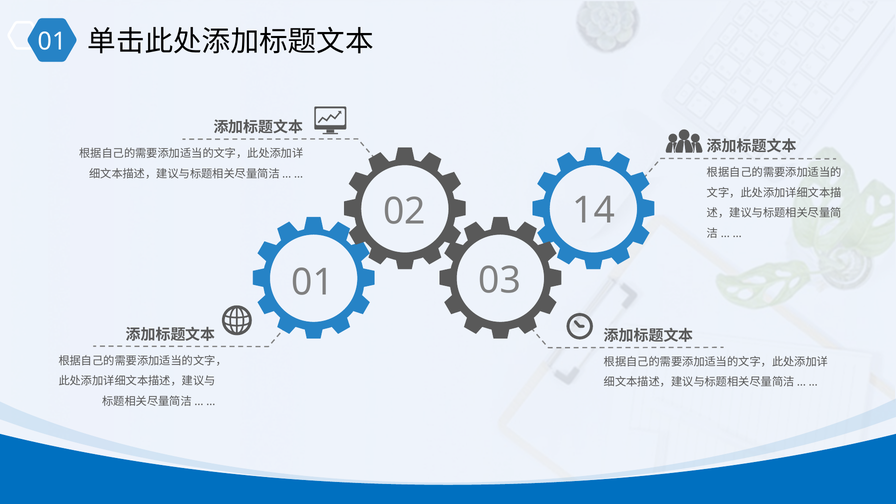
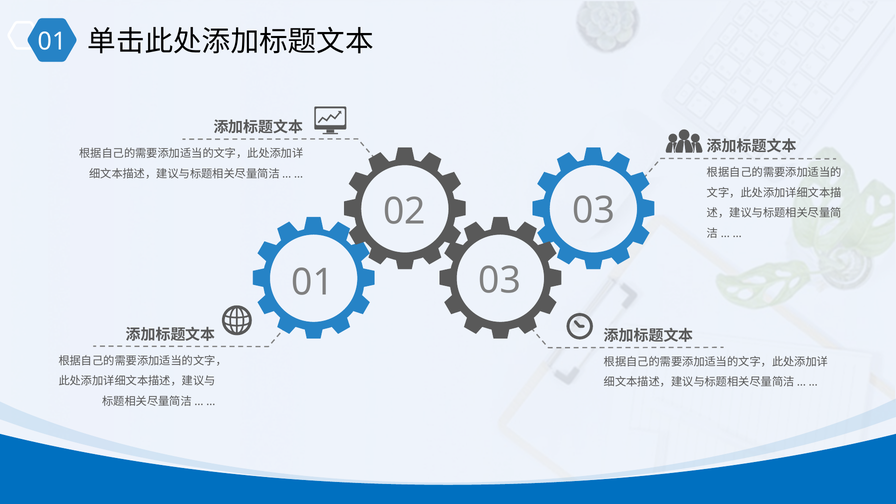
02 14: 14 -> 03
